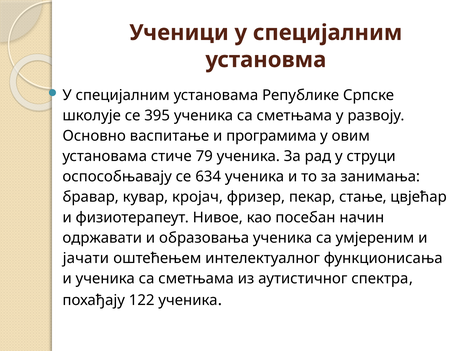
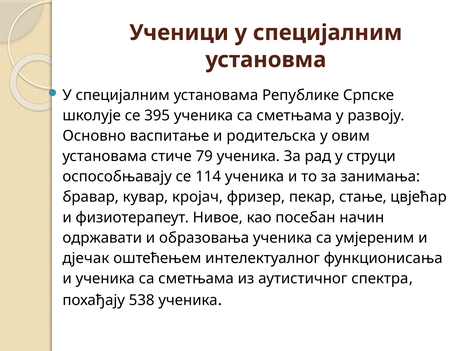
програмима: програмима -> родитељска
634: 634 -> 114
јачати: јачати -> дјечак
122: 122 -> 538
